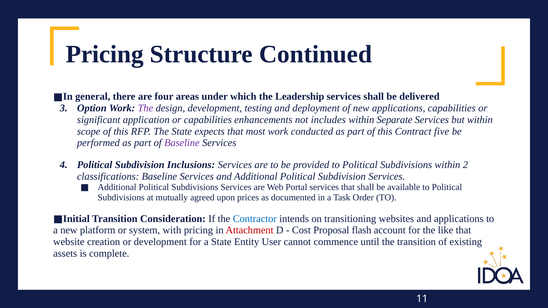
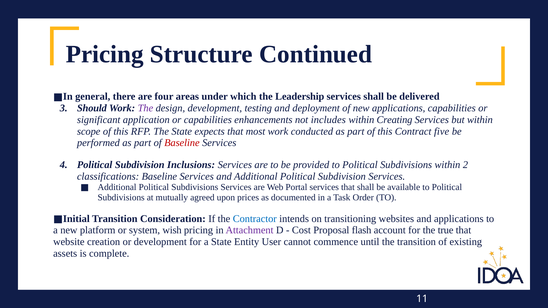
Option: Option -> Should
Separate: Separate -> Creating
Baseline at (182, 143) colour: purple -> red
with: with -> wish
Attachment colour: red -> purple
like: like -> true
